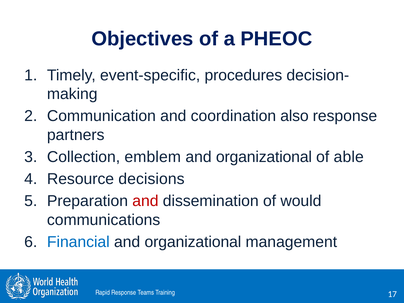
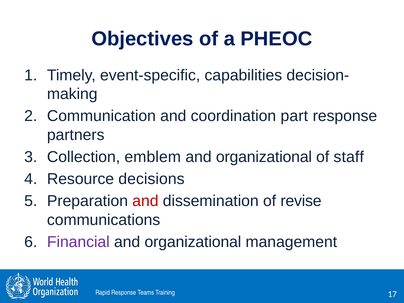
procedures: procedures -> capabilities
also: also -> part
able: able -> staff
would: would -> revise
Financial colour: blue -> purple
